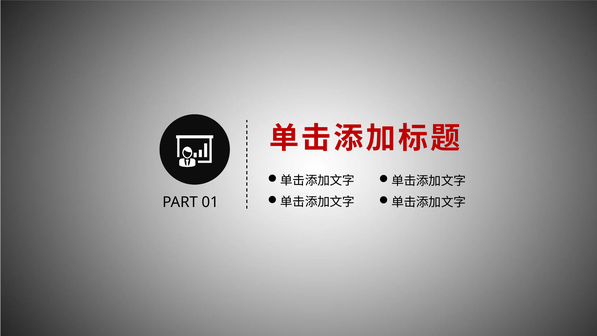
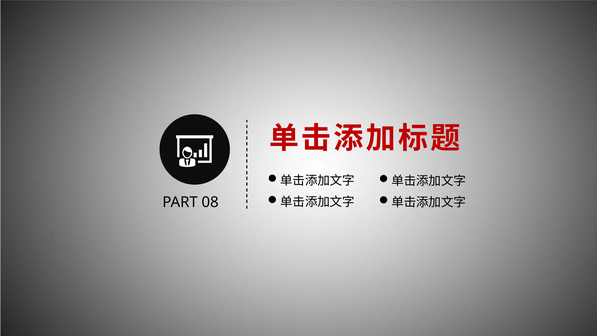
01: 01 -> 08
